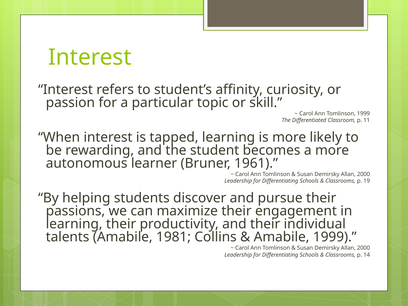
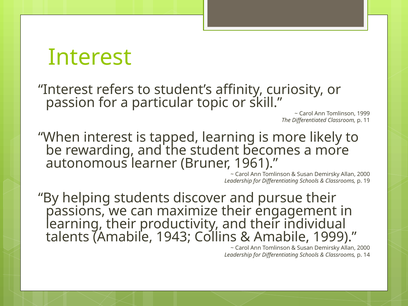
1981: 1981 -> 1943
